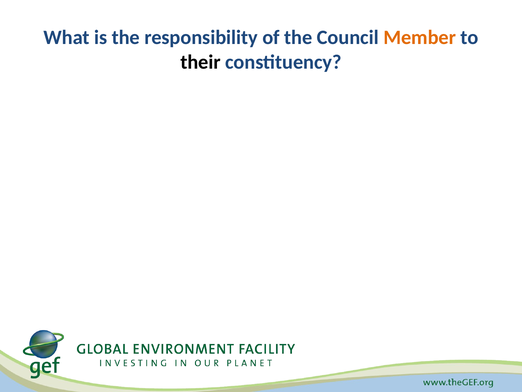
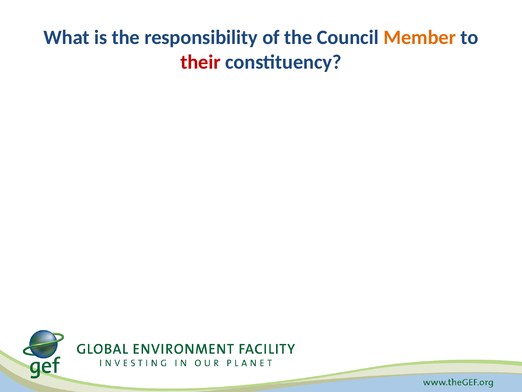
their colour: black -> red
